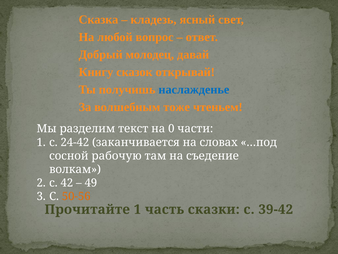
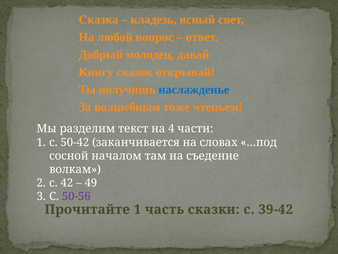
0: 0 -> 4
24-42: 24-42 -> 50-42
рабочую: рабочую -> началом
50-56 colour: orange -> purple
